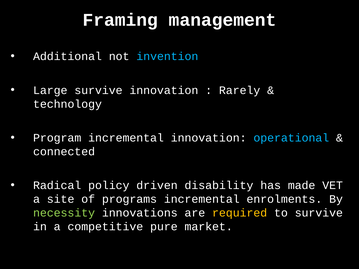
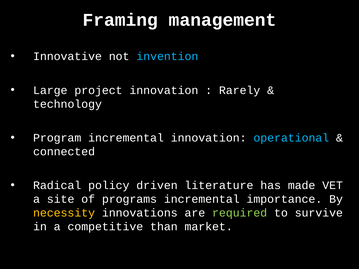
Additional: Additional -> Innovative
Large survive: survive -> project
disability: disability -> literature
enrolments: enrolments -> importance
necessity colour: light green -> yellow
required colour: yellow -> light green
pure: pure -> than
